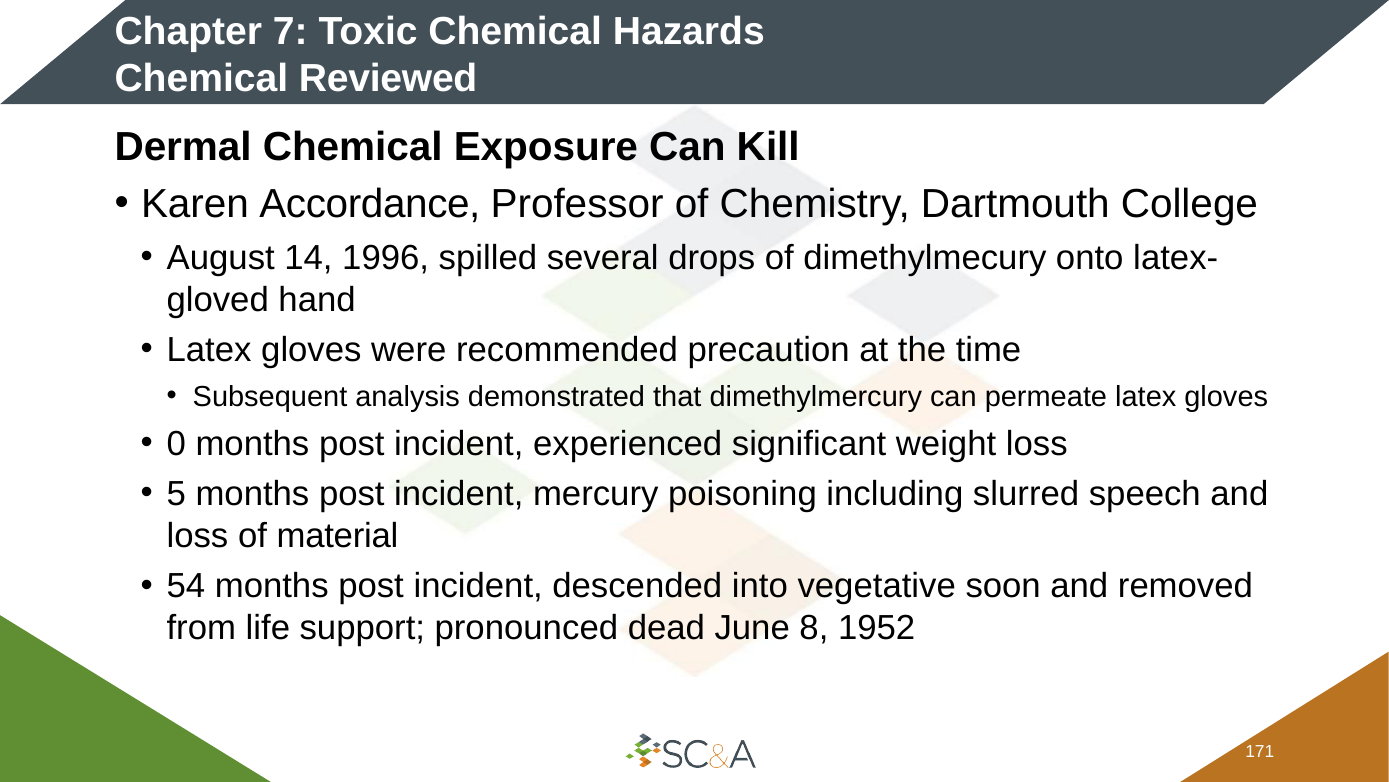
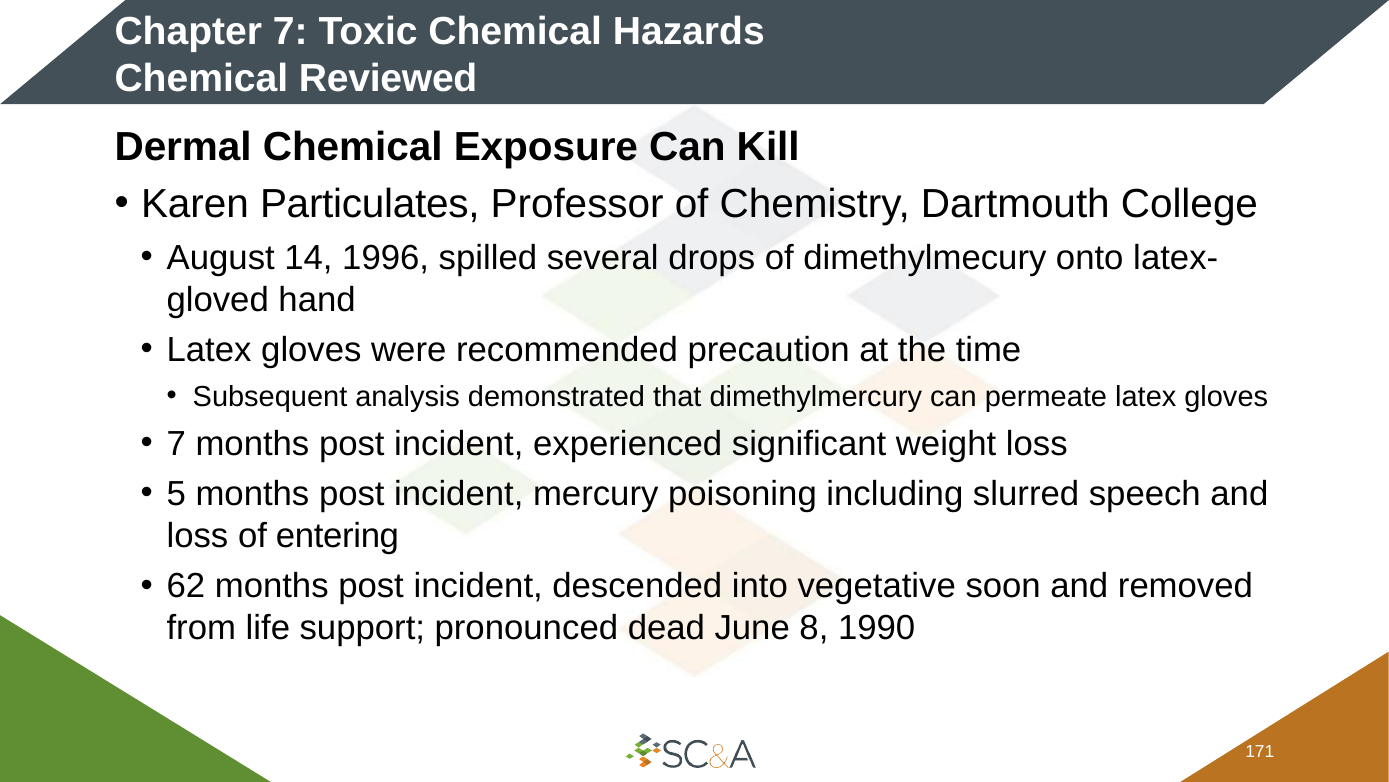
Accordance: Accordance -> Particulates
0 at (176, 444): 0 -> 7
material: material -> entering
54: 54 -> 62
1952: 1952 -> 1990
